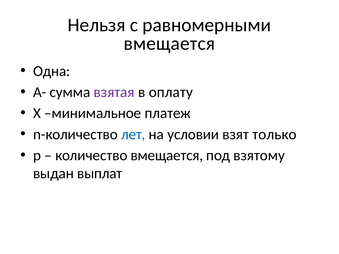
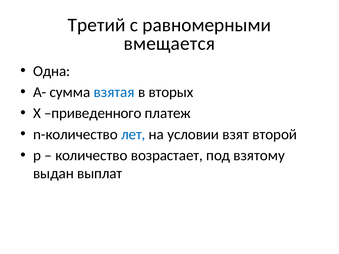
Нельзя: Нельзя -> Третий
взятая colour: purple -> blue
оплату: оплату -> вторых
минимальное: минимальное -> приведенного
только: только -> второй
количество вмещается: вмещается -> возрастает
